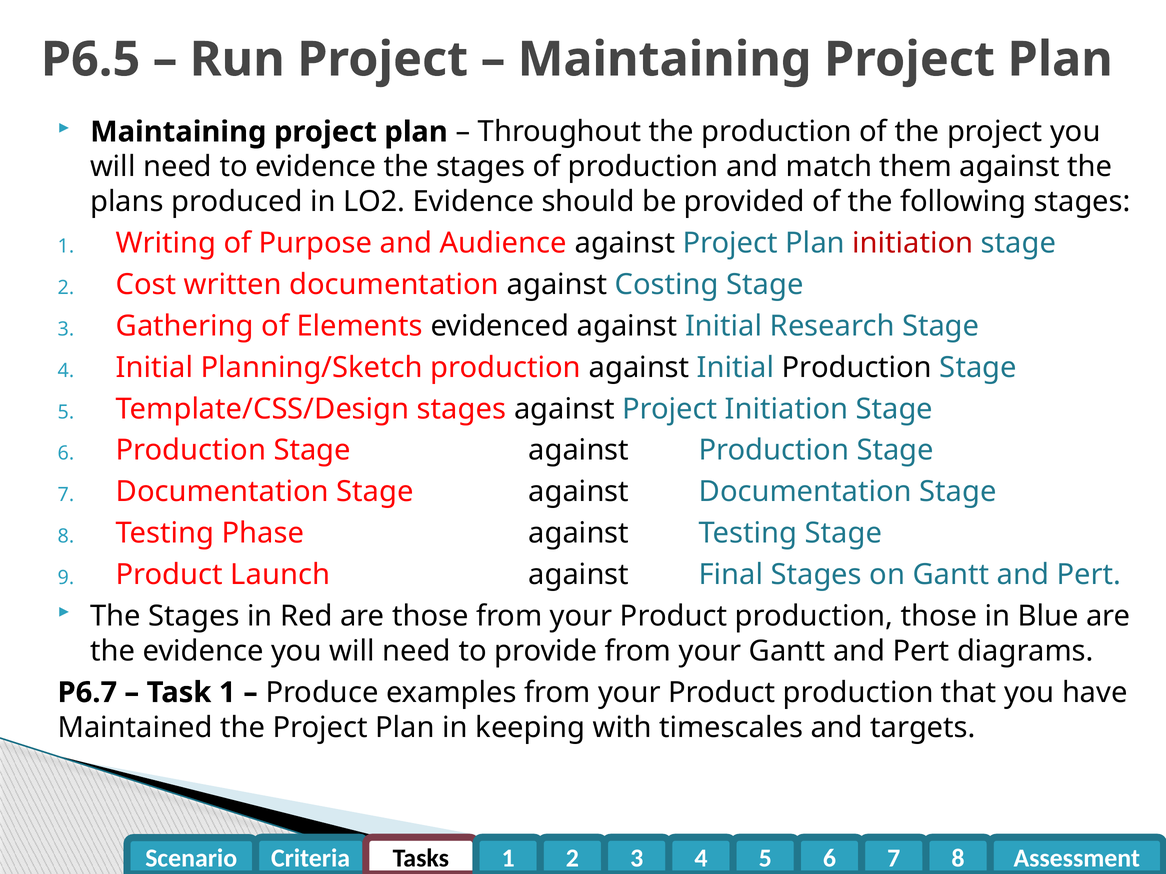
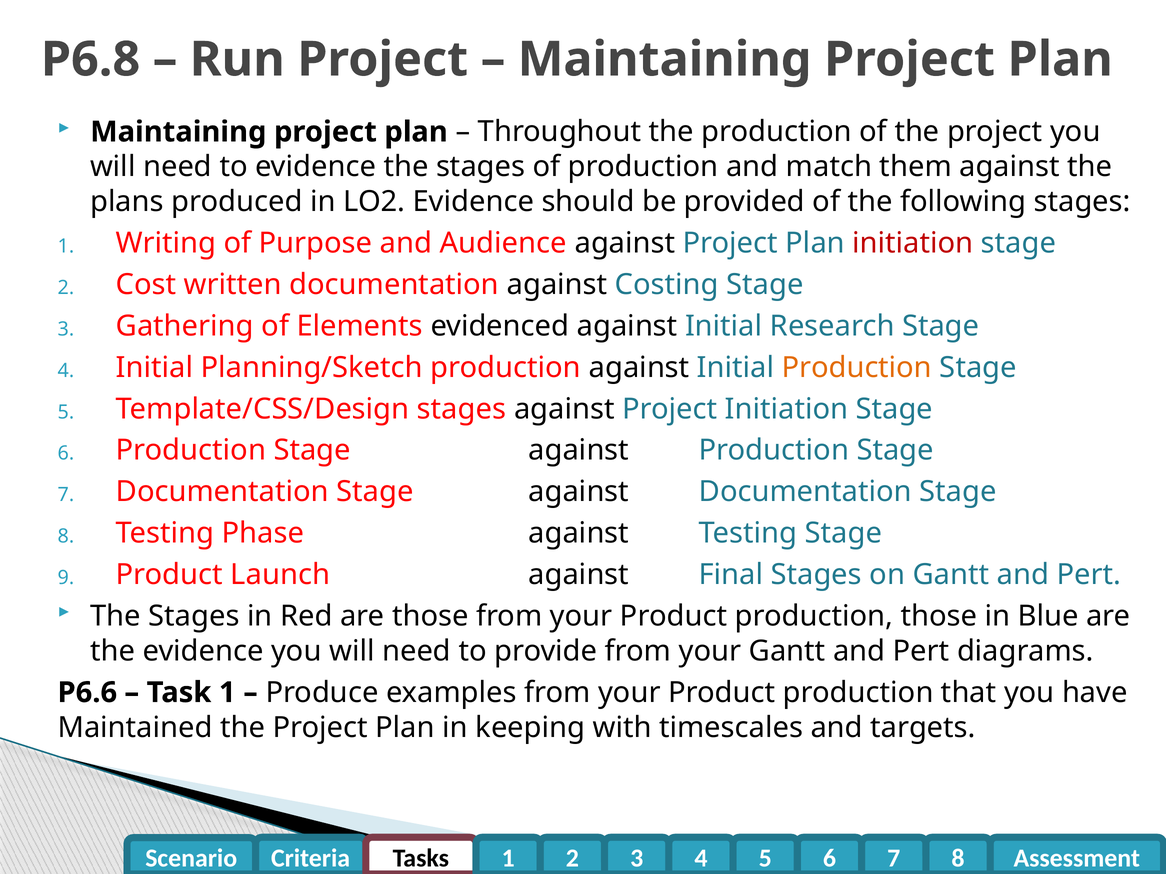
P6.5: P6.5 -> P6.8
Production at (857, 368) colour: black -> orange
P6.7: P6.7 -> P6.6
